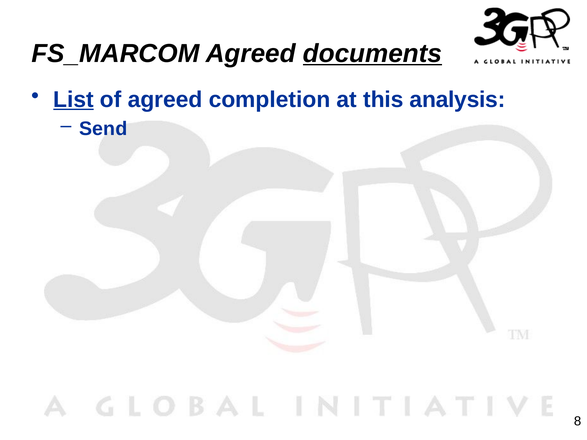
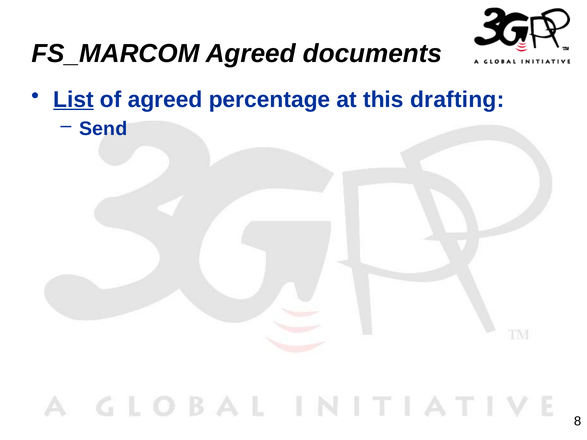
documents underline: present -> none
completion: completion -> percentage
analysis: analysis -> drafting
